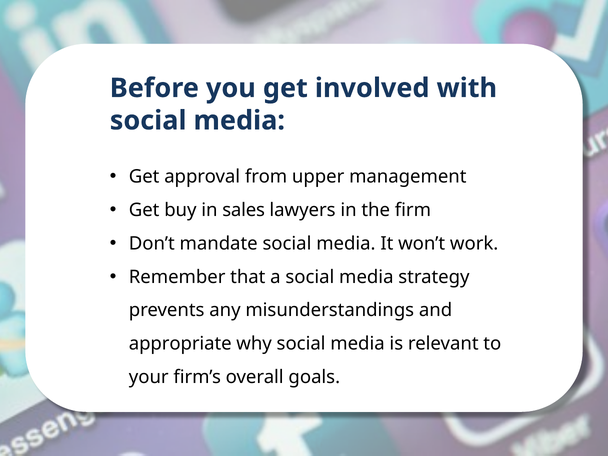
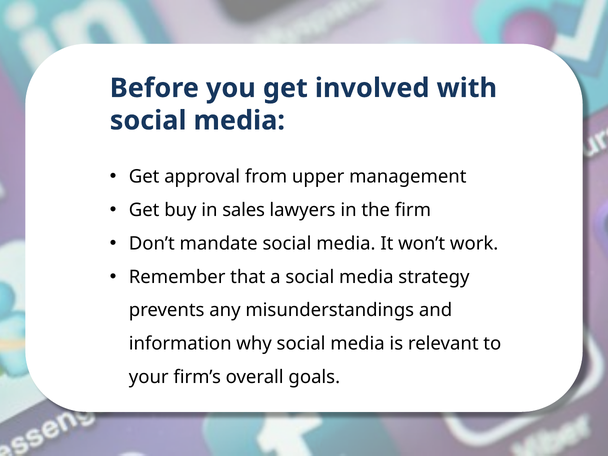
appropriate: appropriate -> information
